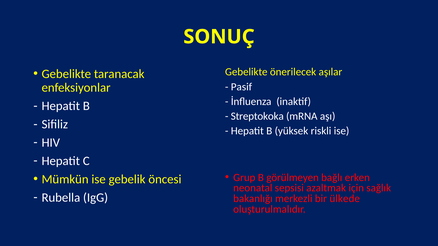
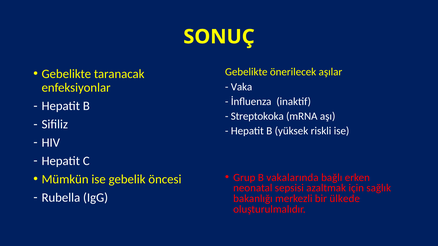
Pasif: Pasif -> Vaka
görülmeyen: görülmeyen -> vakalarında
